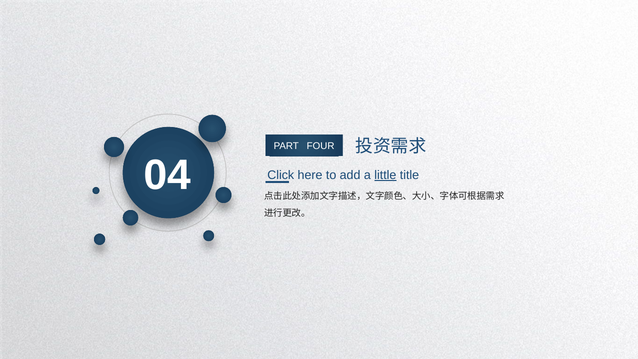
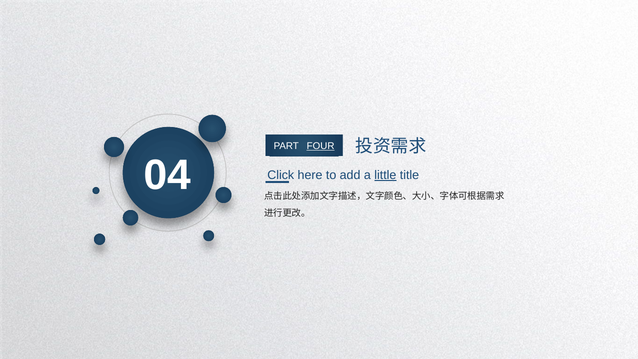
FOUR underline: none -> present
